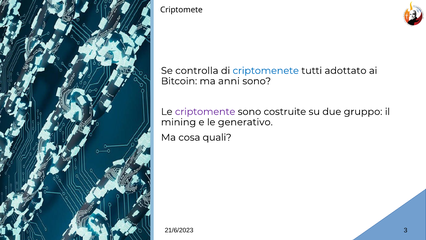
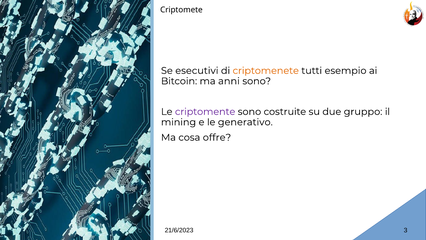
controlla: controlla -> esecutivi
criptomenete colour: blue -> orange
adottato: adottato -> esempio
quali: quali -> offre
